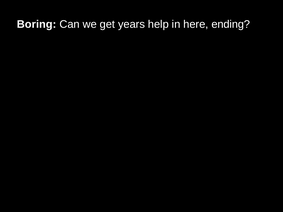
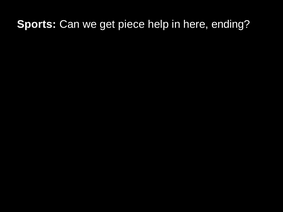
Boring: Boring -> Sports
years: years -> piece
